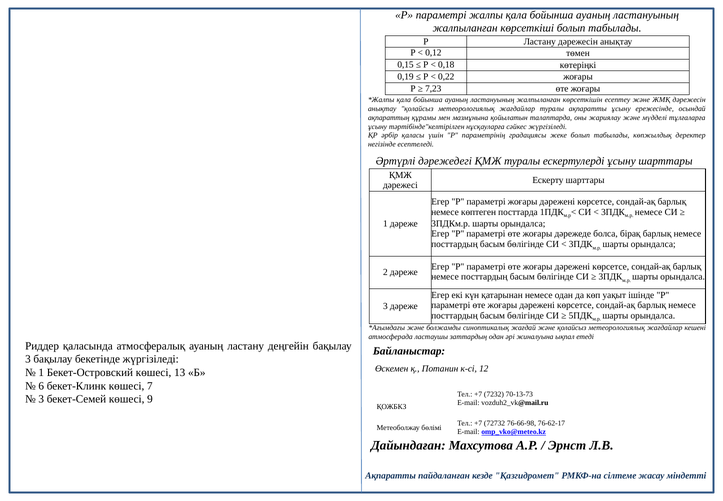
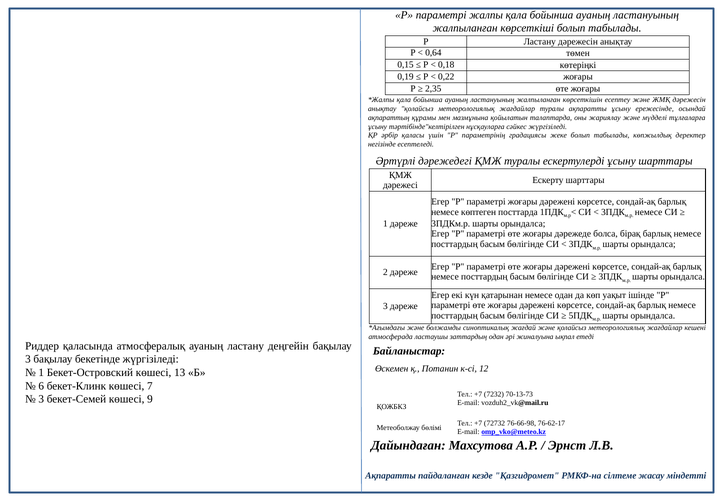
0,12: 0,12 -> 0,64
7,23: 7,23 -> 2,35
